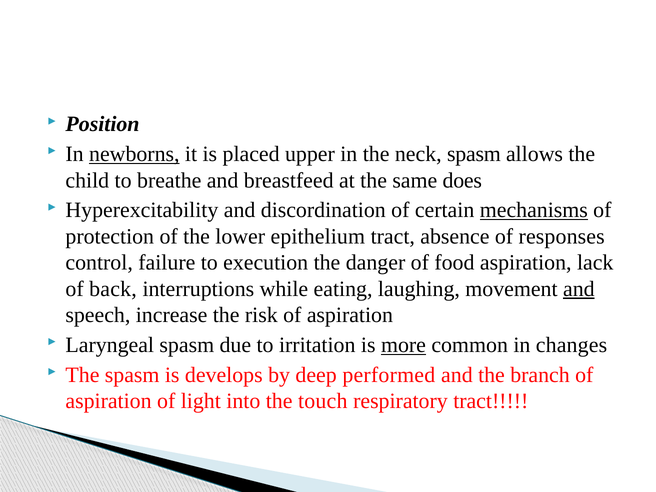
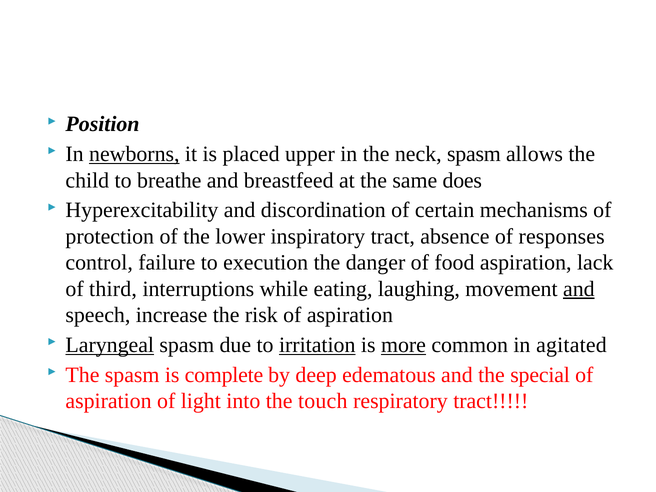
mechanisms underline: present -> none
epithelium: epithelium -> inspiratory
back: back -> third
Laryngeal underline: none -> present
irritation underline: none -> present
changes: changes -> agitated
develops: develops -> complete
performed: performed -> edematous
branch: branch -> special
